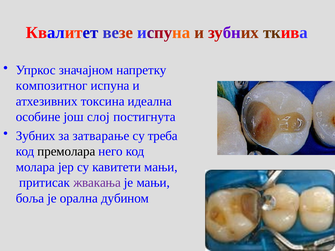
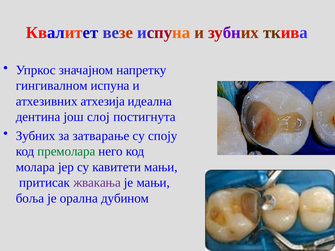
композитног: композитног -> гингивалном
токсина: токсина -> атхезија
особине: особине -> дентина
треба: треба -> споју
премолара colour: black -> green
